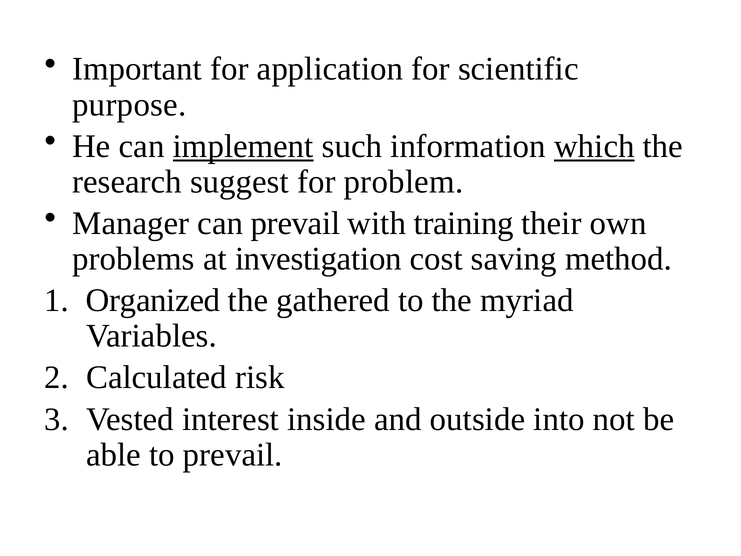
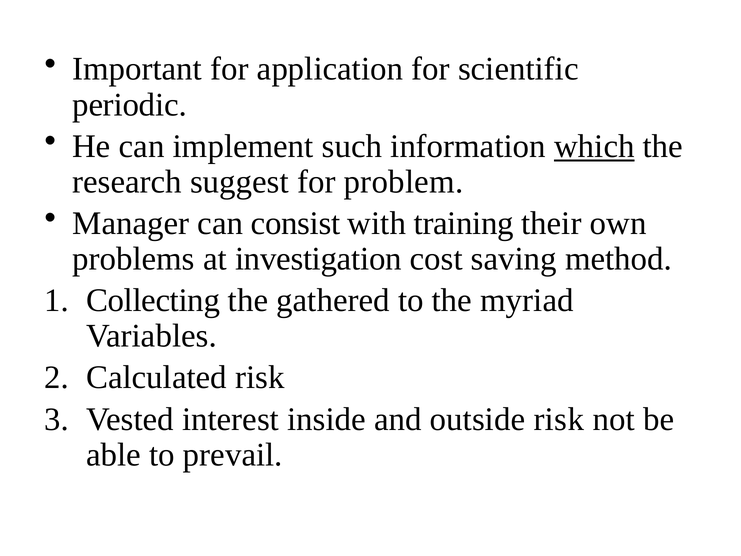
purpose: purpose -> periodic
implement underline: present -> none
can prevail: prevail -> consist
Organized: Organized -> Collecting
outside into: into -> risk
